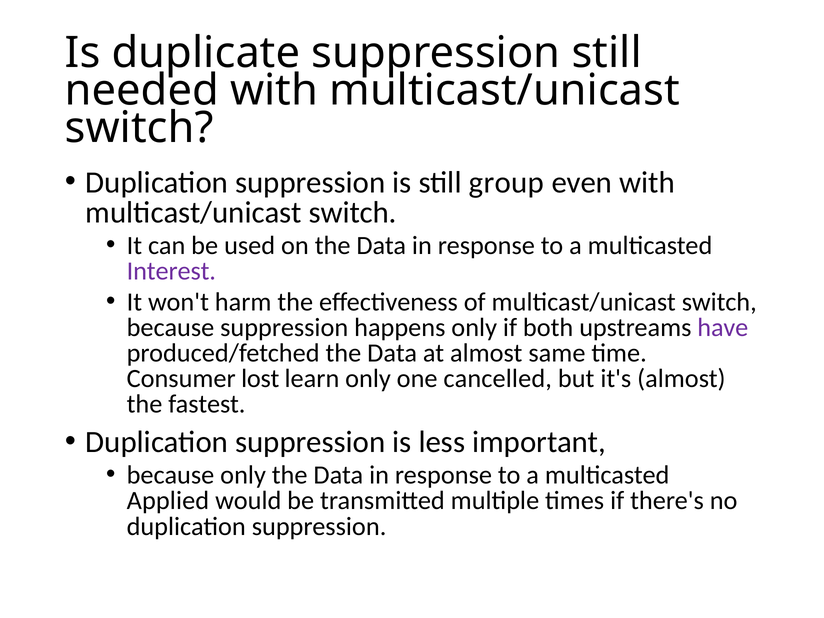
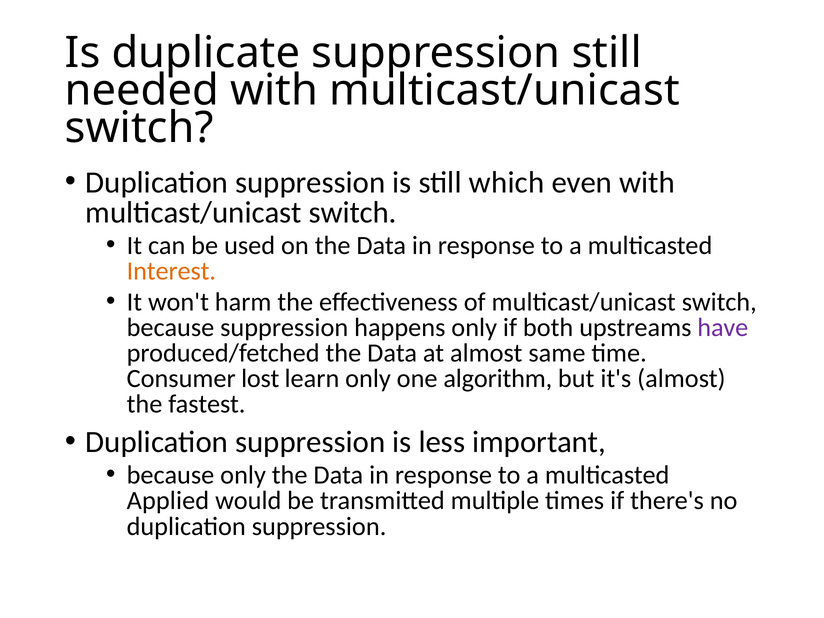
group: group -> which
Interest colour: purple -> orange
cancelled: cancelled -> algorithm
